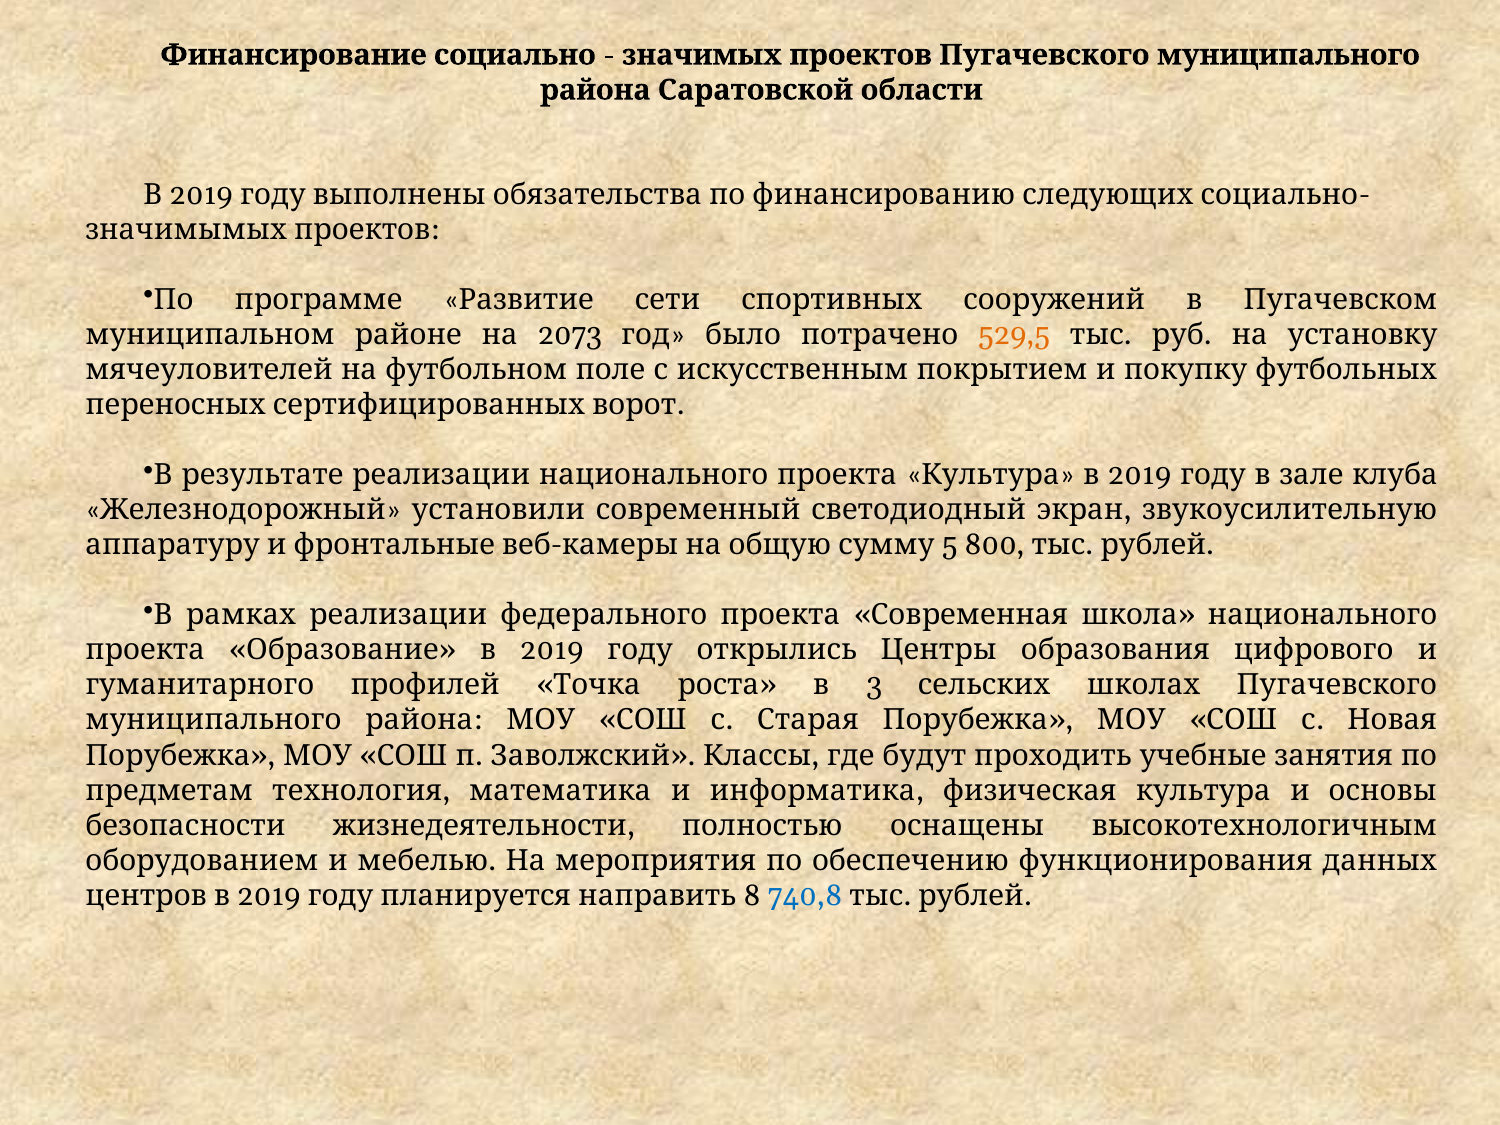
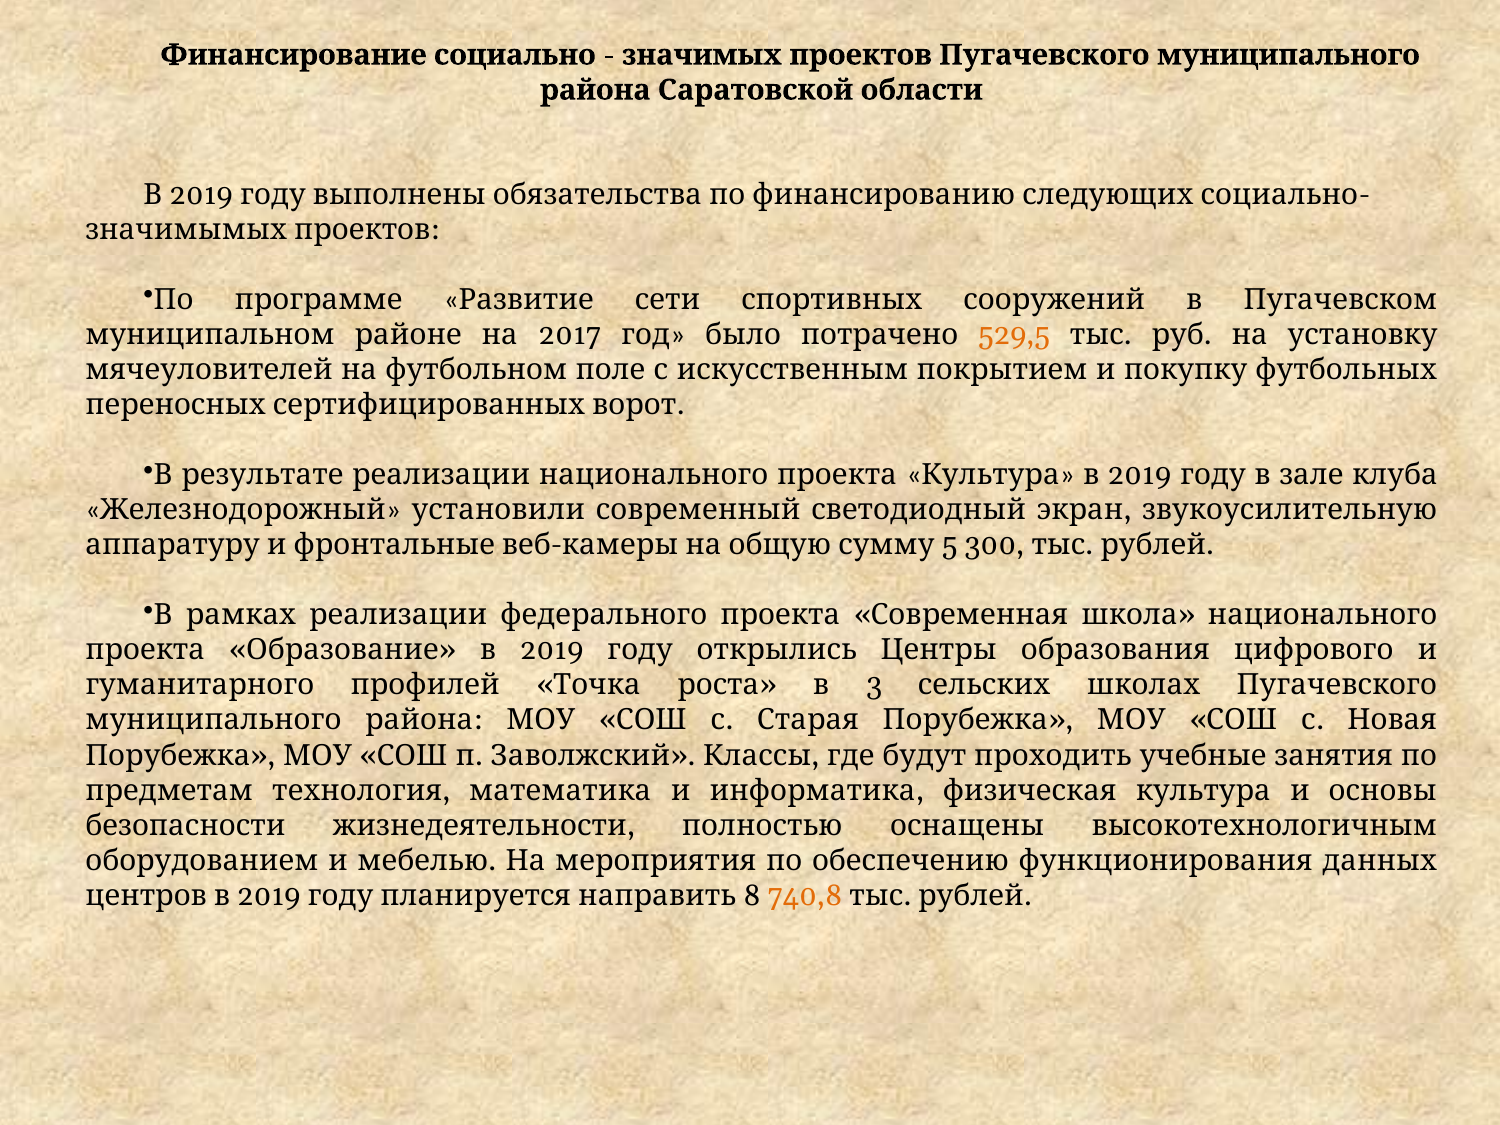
2073: 2073 -> 2017
800: 800 -> 300
740,8 colour: blue -> orange
